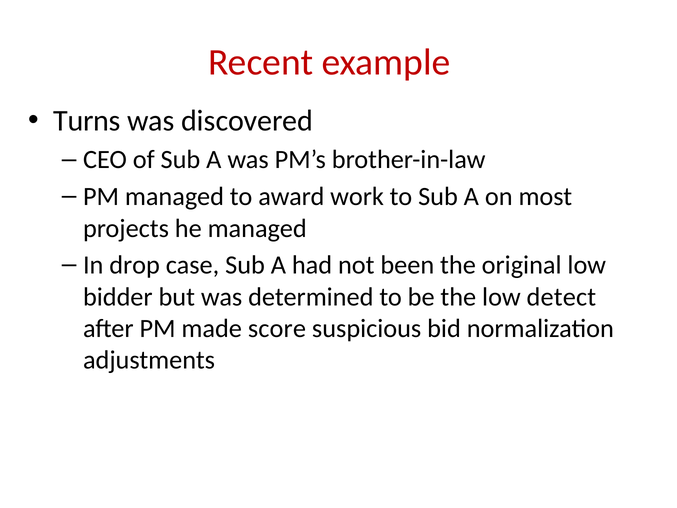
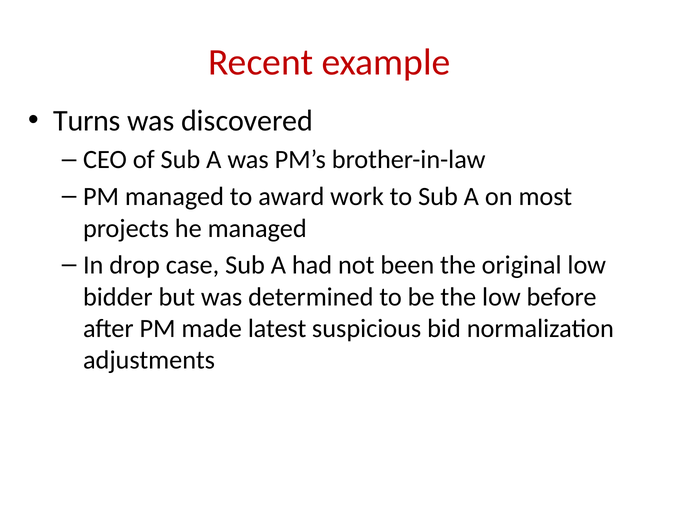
detect: detect -> before
score: score -> latest
